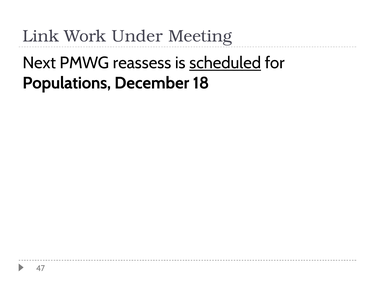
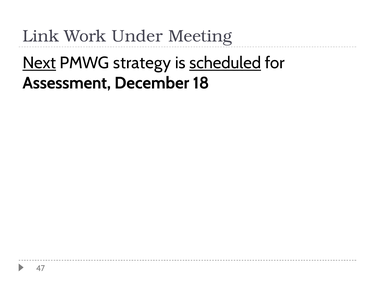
Next underline: none -> present
reassess: reassess -> strategy
Populations: Populations -> Assessment
